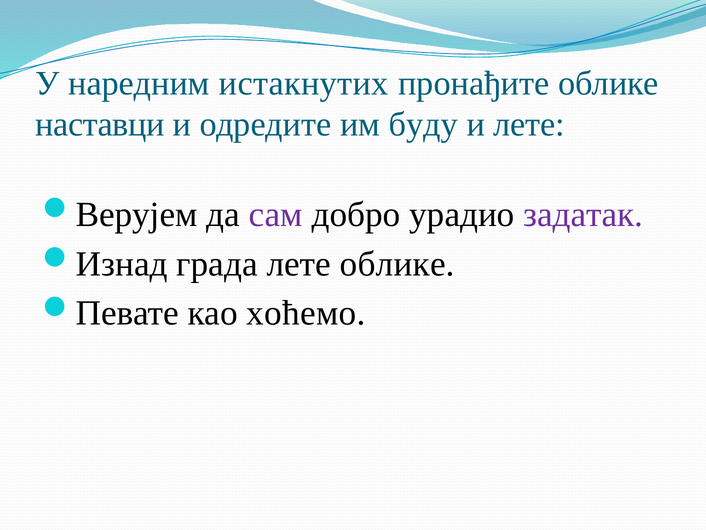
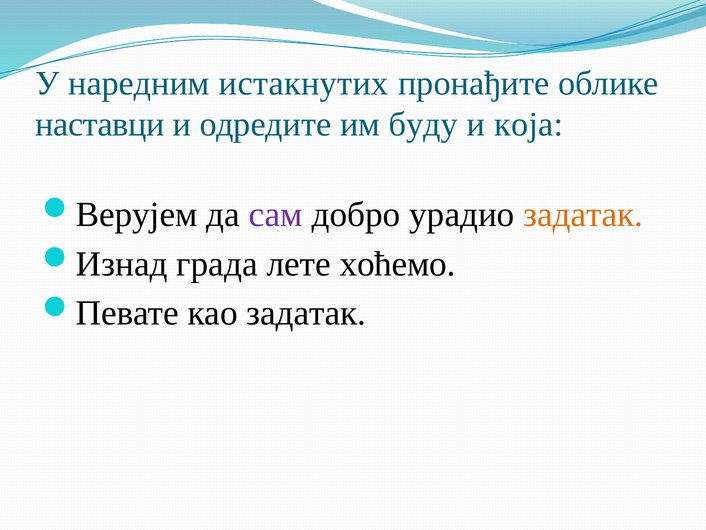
и лете: лете -> која
задатак at (583, 214) colour: purple -> orange
лете облике: облике -> хоћемо
као хоћемо: хоћемо -> задатак
